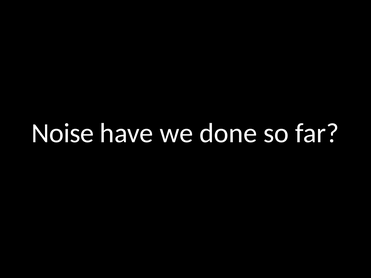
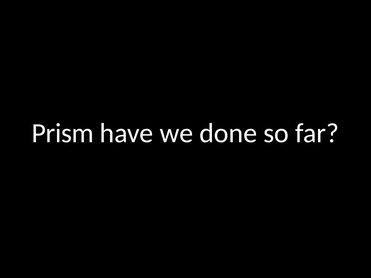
Noise: Noise -> Prism
